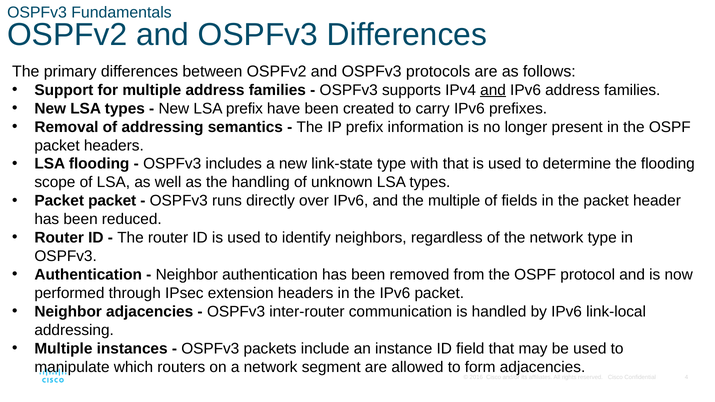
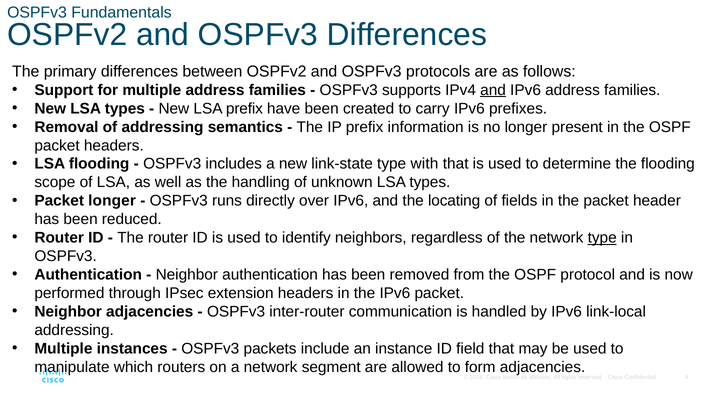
Packet packet: packet -> longer
the multiple: multiple -> locating
type at (602, 238) underline: none -> present
